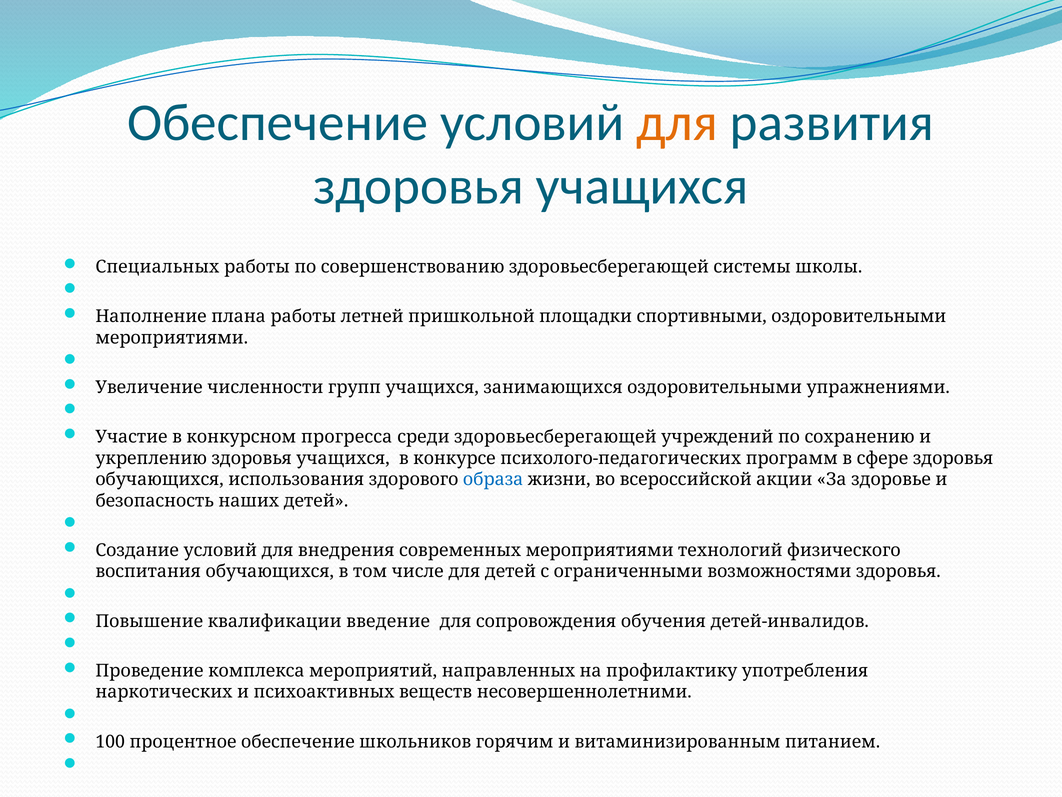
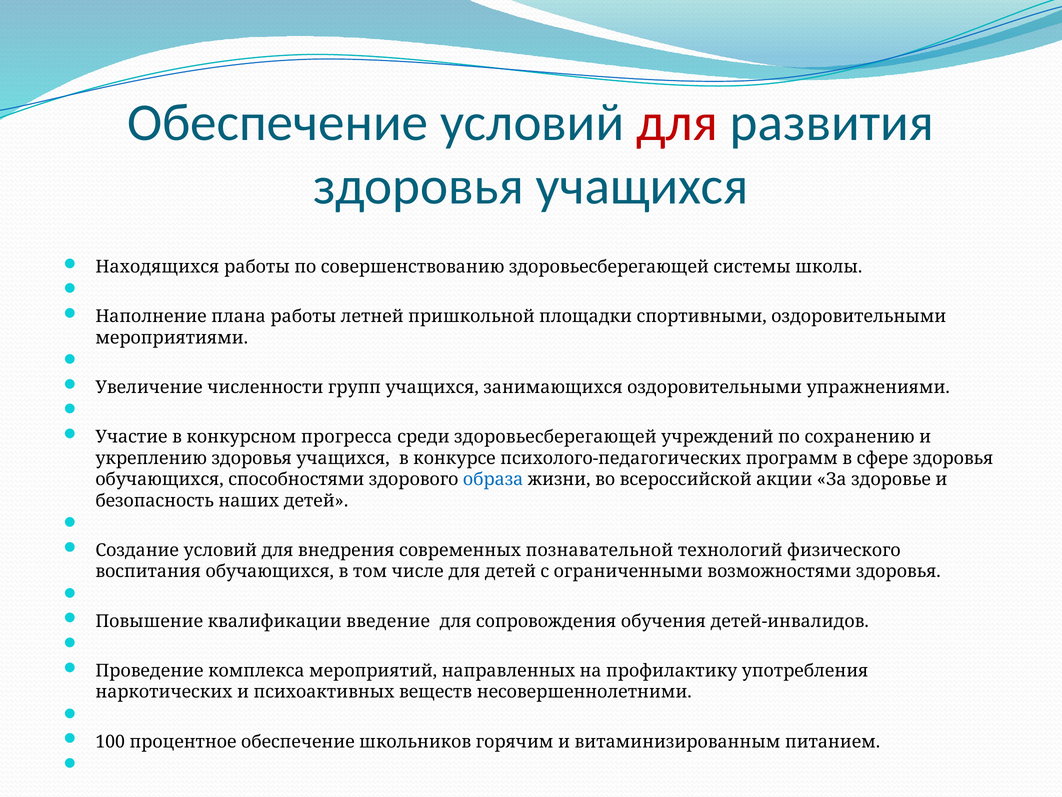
для at (677, 123) colour: orange -> red
Специальных: Специальных -> Находящихся
использования: использования -> способностями
современных мероприятиями: мероприятиями -> познавательной
